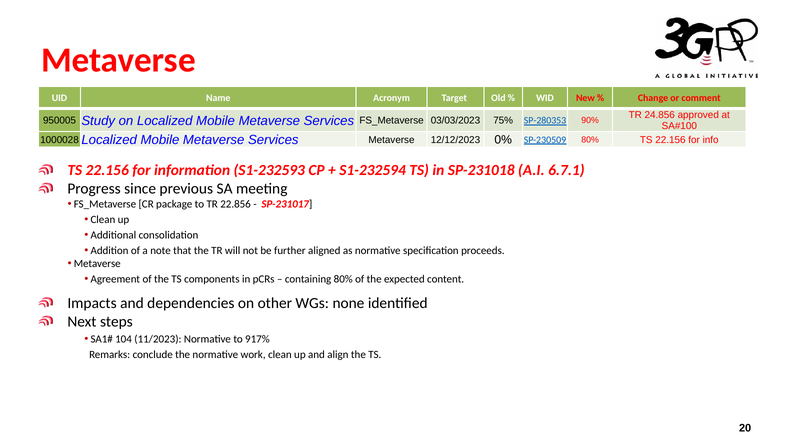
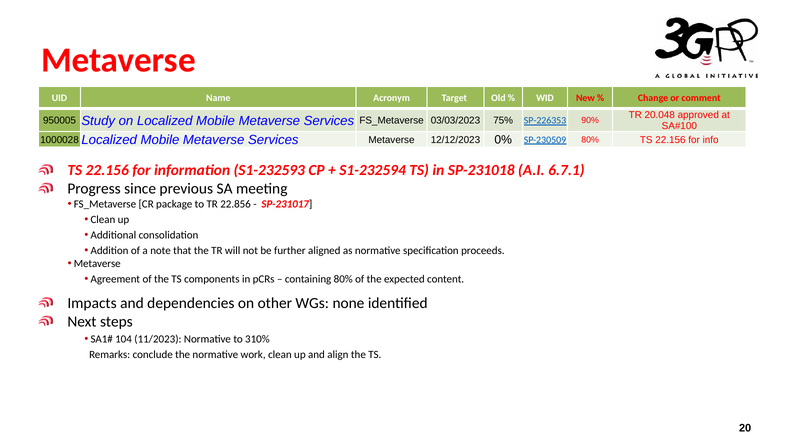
24.856: 24.856 -> 20.048
SP-280353: SP-280353 -> SP-226353
917%: 917% -> 310%
